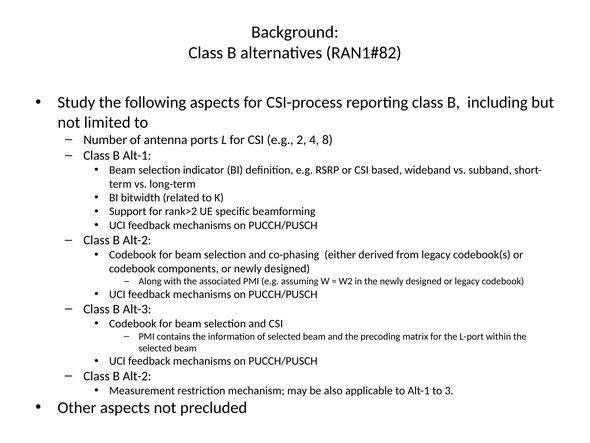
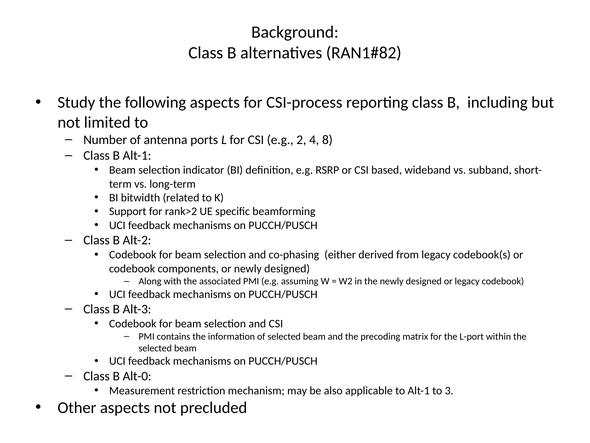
Alt-2 at (137, 376): Alt-2 -> Alt-0
